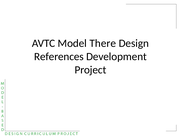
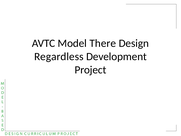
References: References -> Regardless
